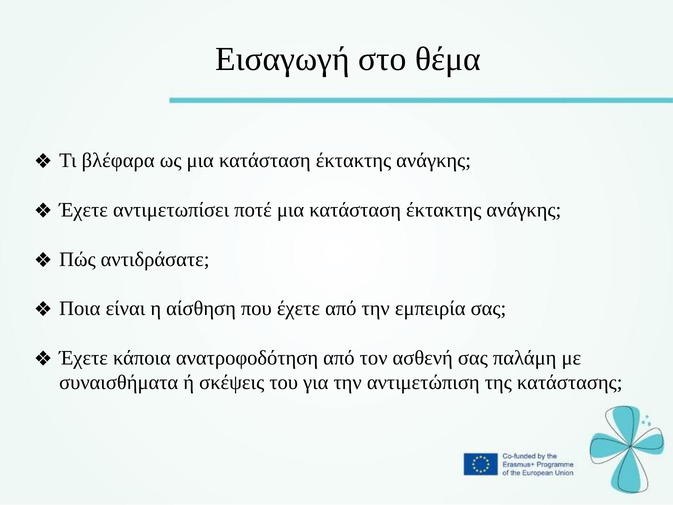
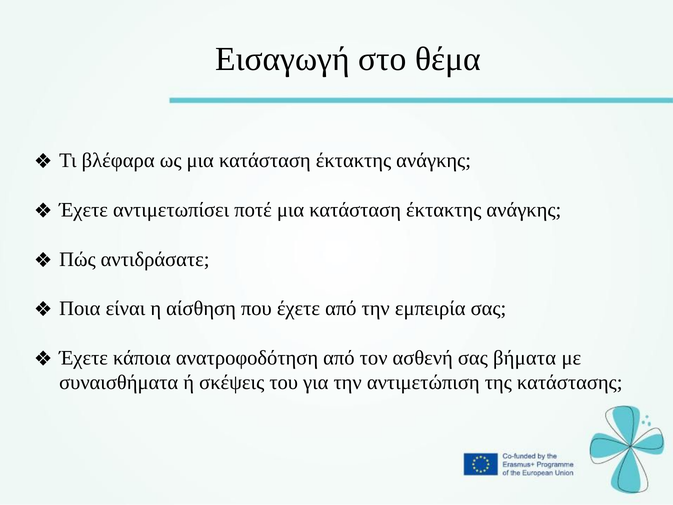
παλάμη: παλάμη -> βήματα
